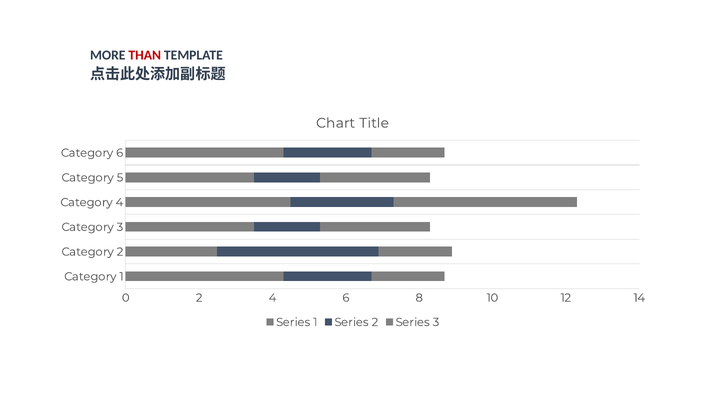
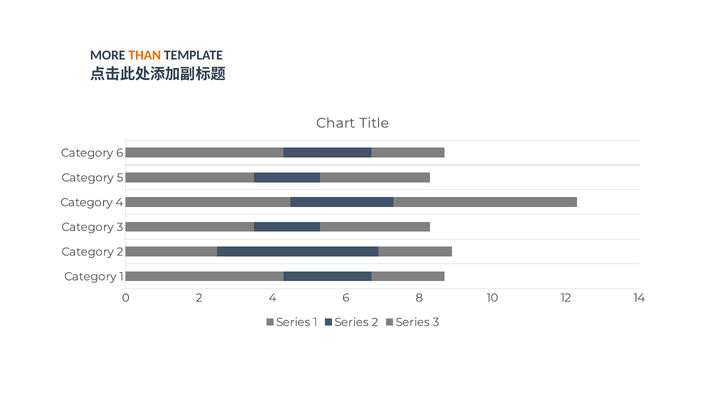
THAN colour: red -> orange
